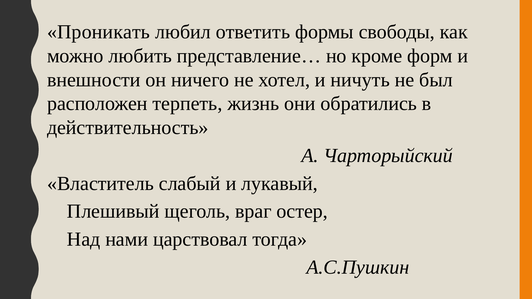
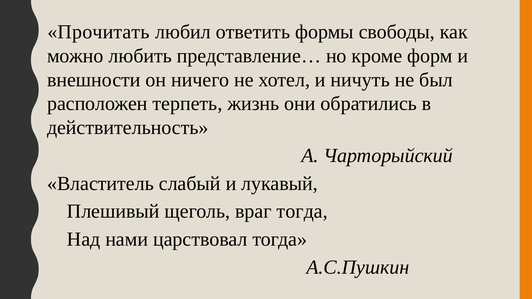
Проникать: Проникать -> Прочитать
враг остер: остер -> тогда
